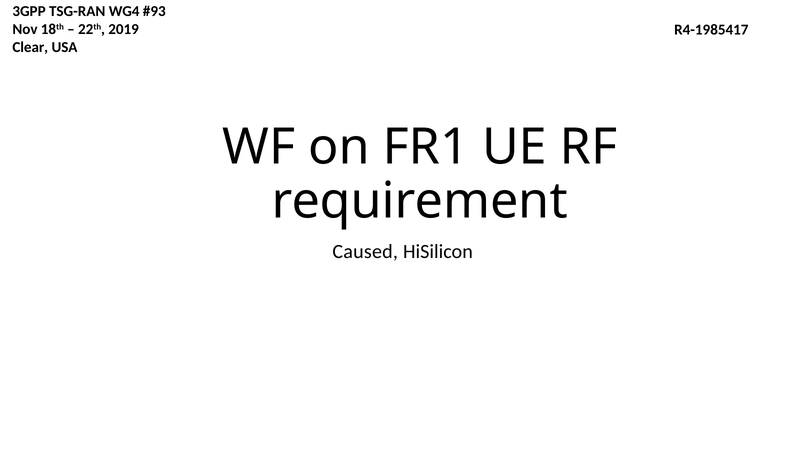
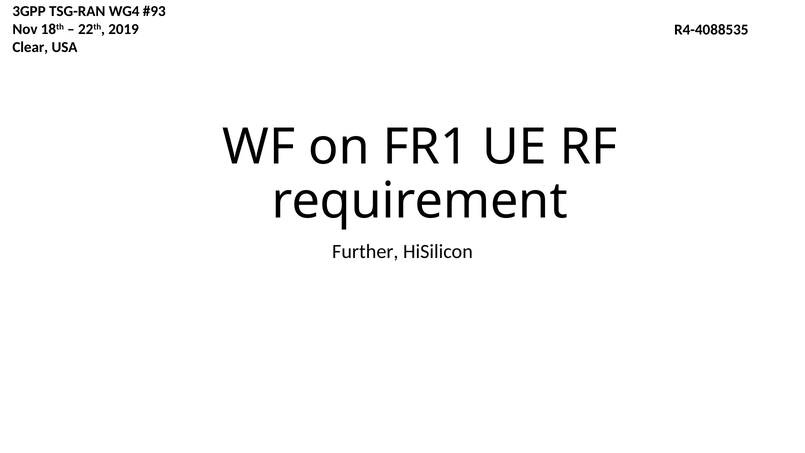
R4-1985417: R4-1985417 -> R4-4088535
Caused: Caused -> Further
